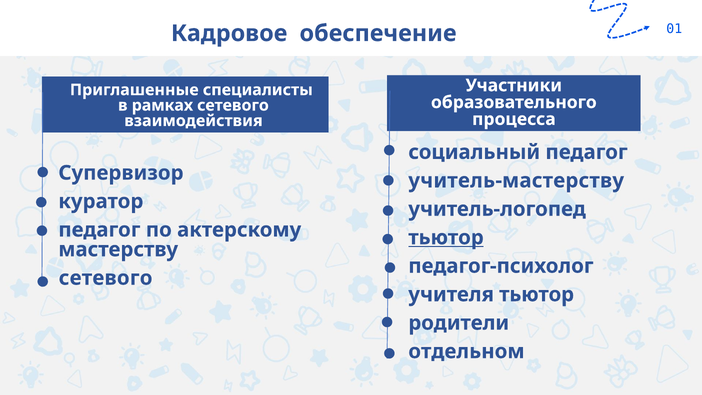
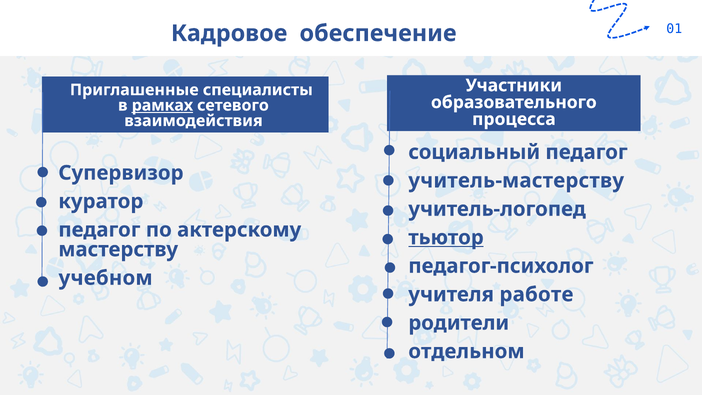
рамках underline: none -> present
сетевого at (106, 278): сетевого -> учебном
учителя тьютор: тьютор -> работе
